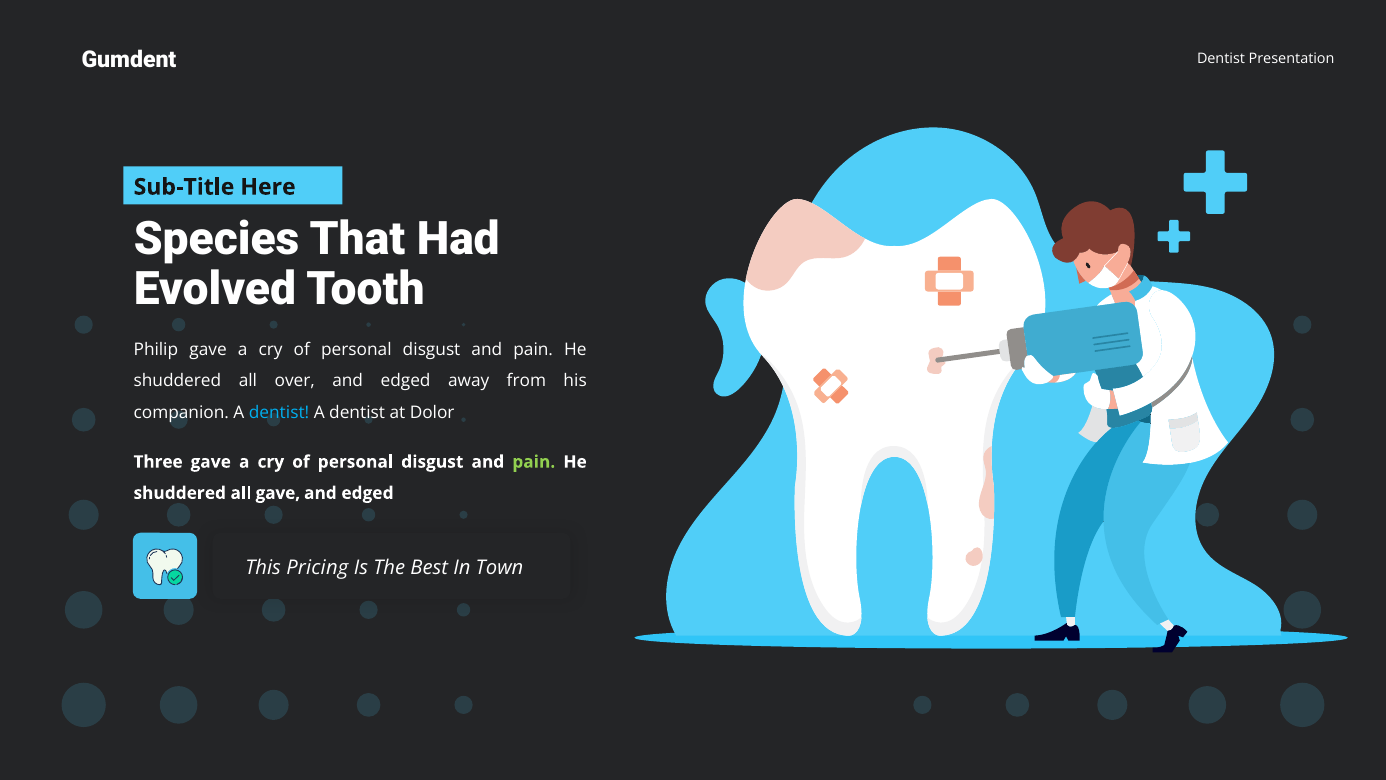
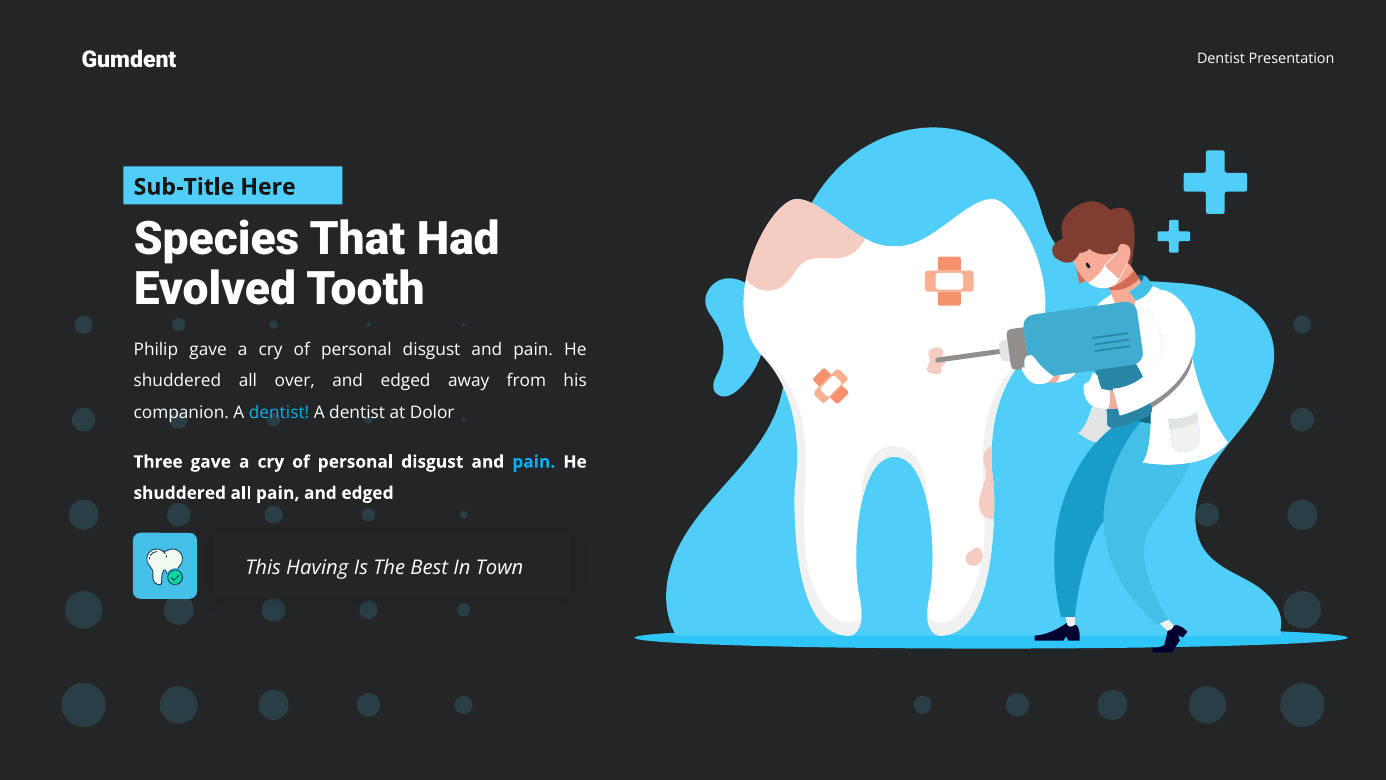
pain at (534, 462) colour: light green -> light blue
all gave: gave -> pain
Pricing: Pricing -> Having
